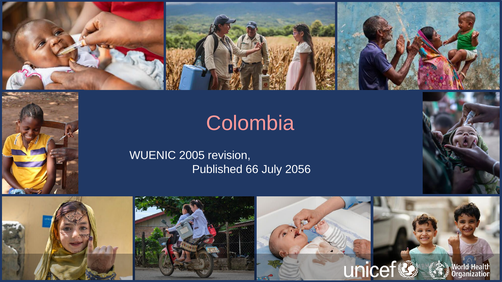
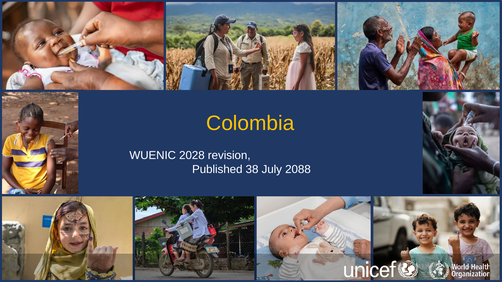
Colombia colour: pink -> yellow
2005: 2005 -> 2028
66: 66 -> 38
2056: 2056 -> 2088
